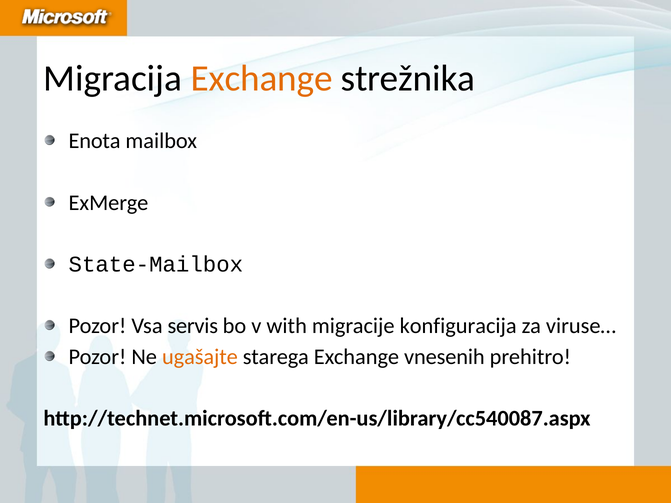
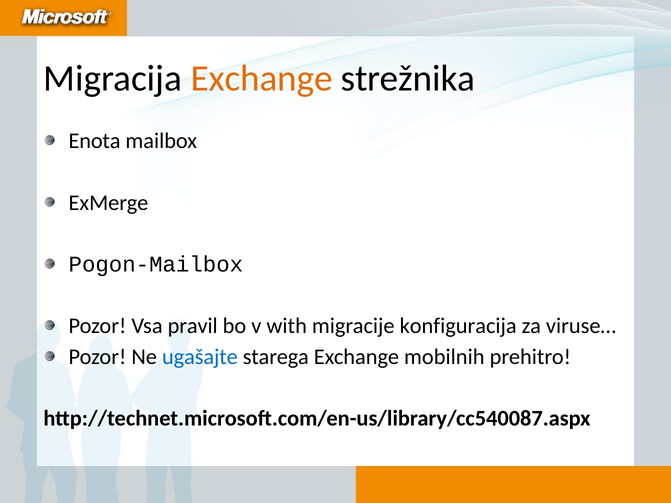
State-Mailbox: State-Mailbox -> Pogon-Mailbox
servis: servis -> pravil
ugašajte colour: orange -> blue
vnesenih: vnesenih -> mobilnih
